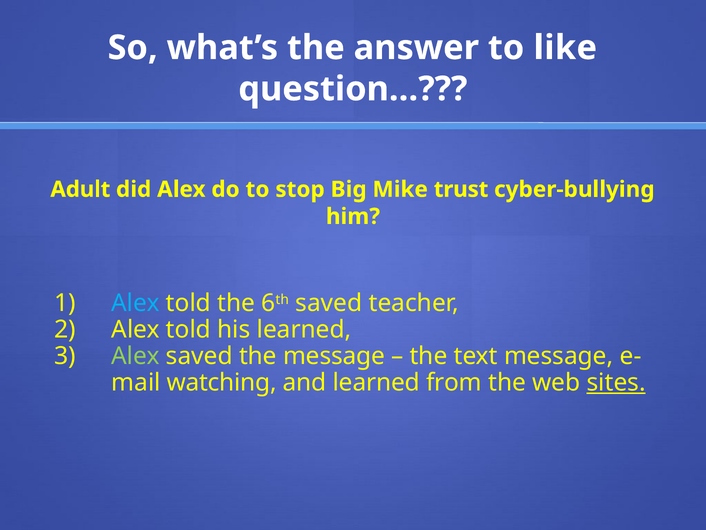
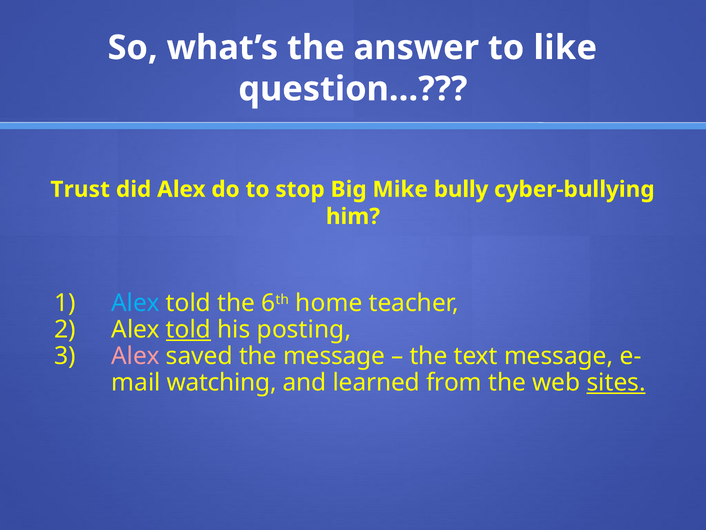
Adult: Adult -> Trust
trust: trust -> bully
6th saved: saved -> home
told at (188, 329) underline: none -> present
his learned: learned -> posting
Alex at (136, 356) colour: light green -> pink
